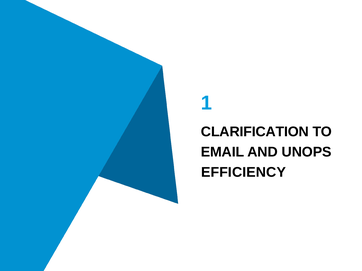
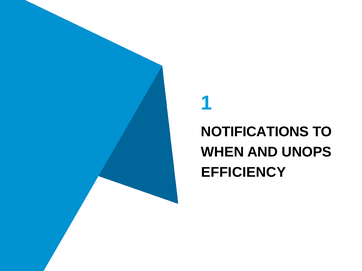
CLARIFICATION: CLARIFICATION -> NOTIFICATIONS
EMAIL: EMAIL -> WHEN
